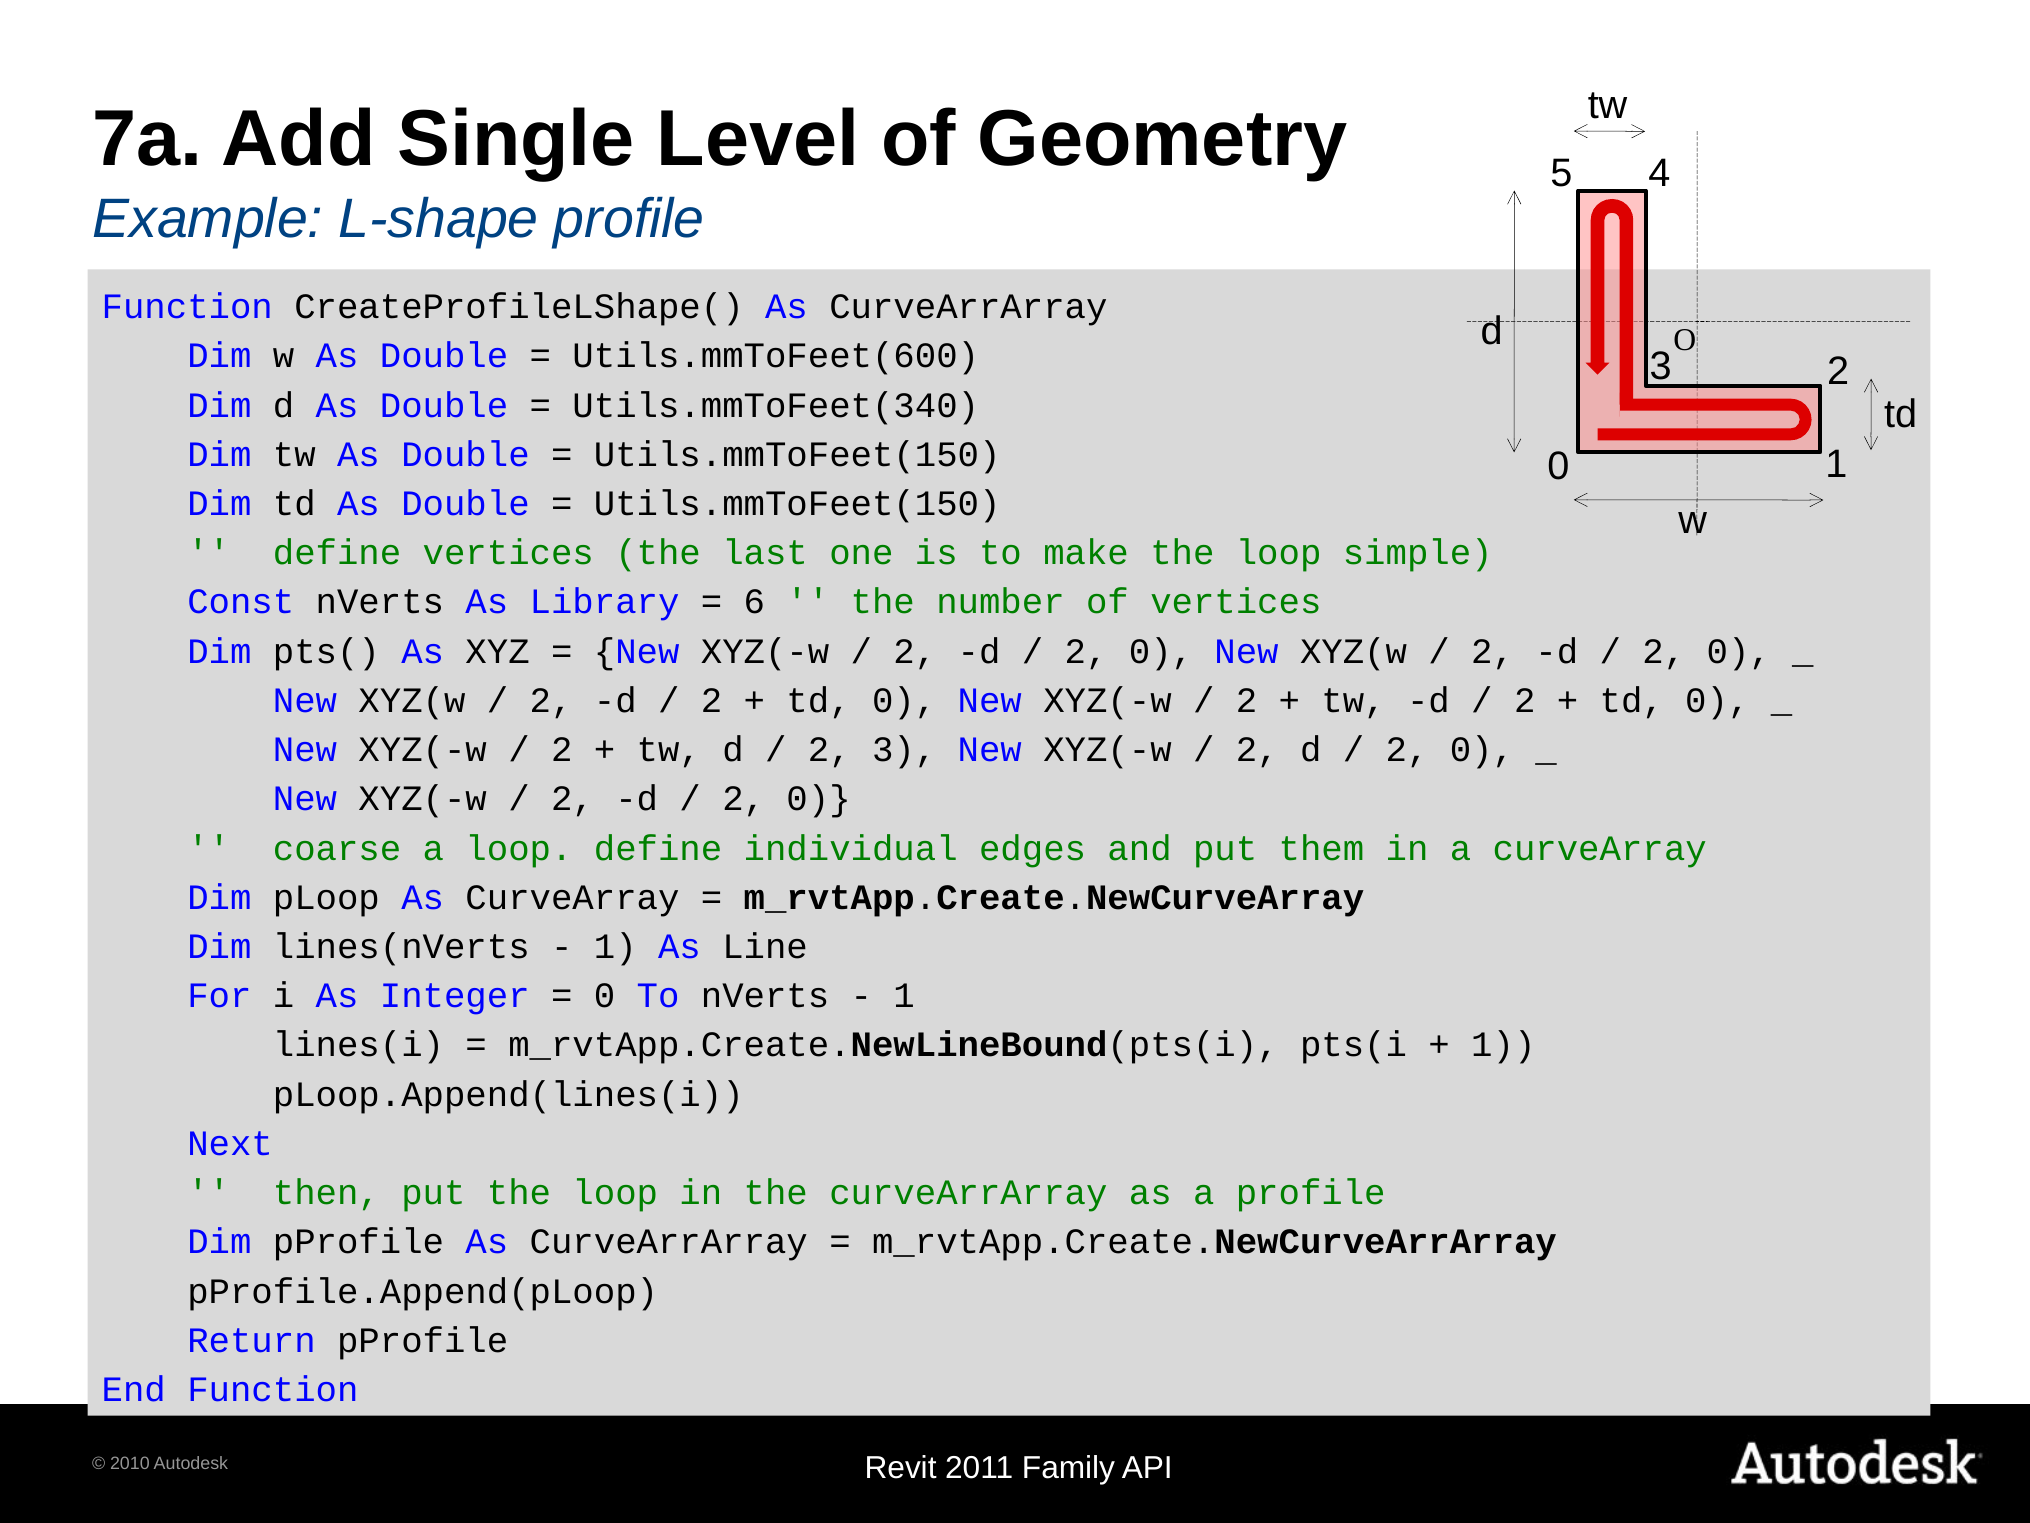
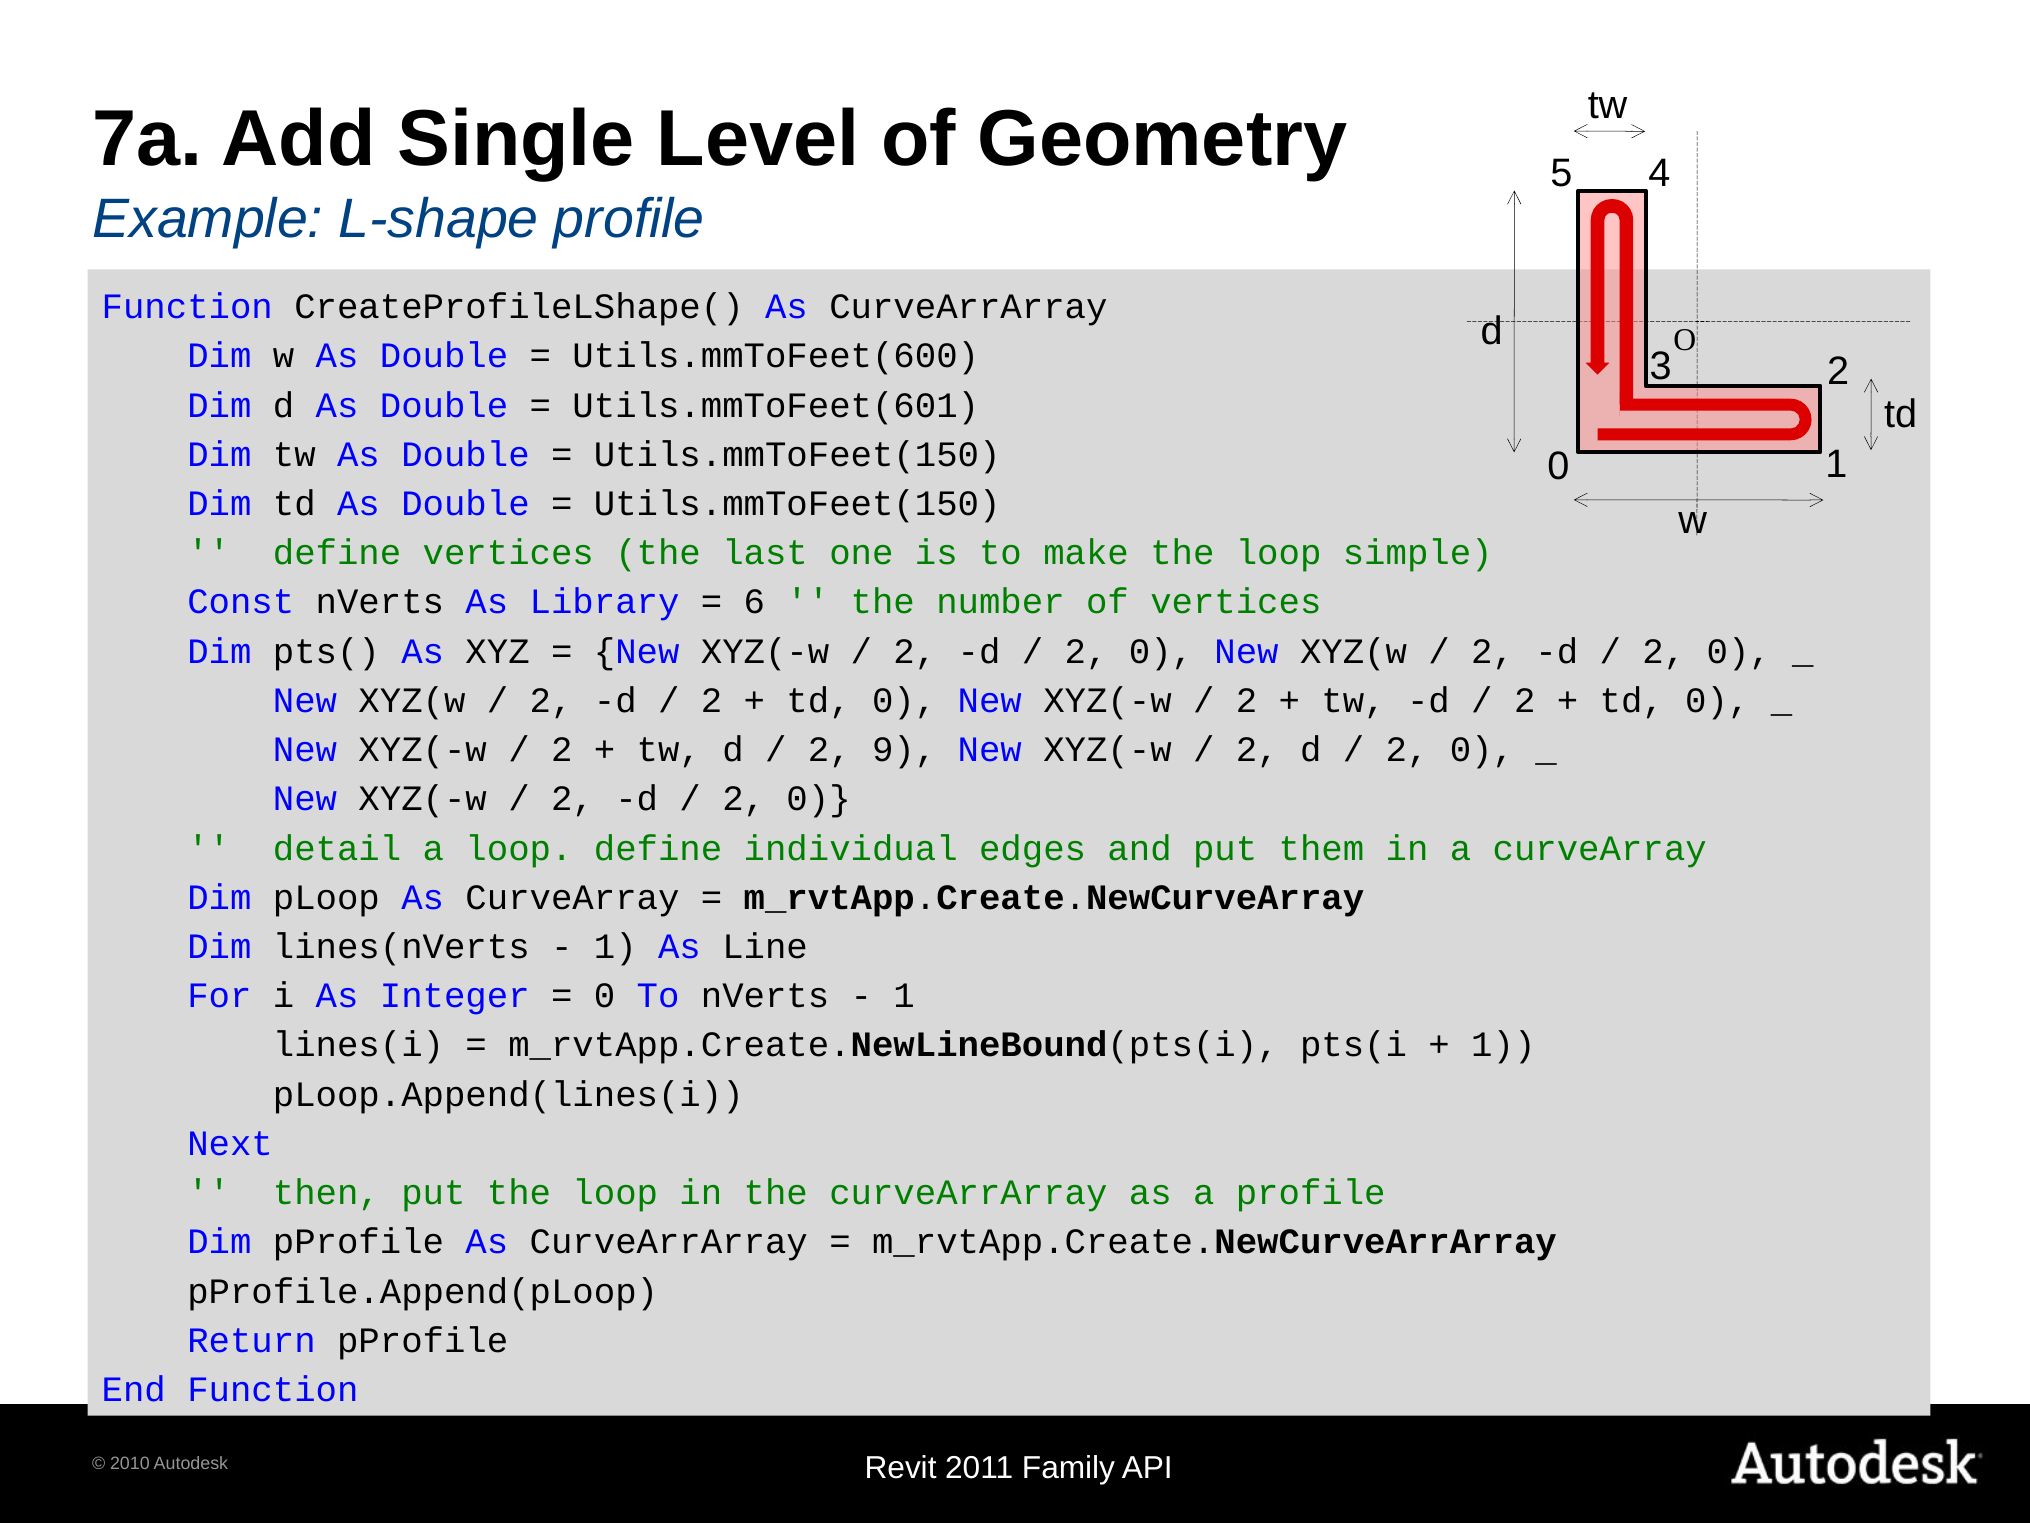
Utils.mmToFeet(340: Utils.mmToFeet(340 -> Utils.mmToFeet(601
2 3: 3 -> 9
coarse: coarse -> detail
